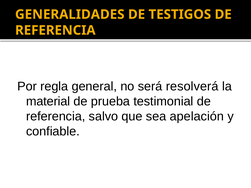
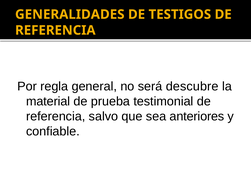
resolverá: resolverá -> descubre
apelación: apelación -> anteriores
